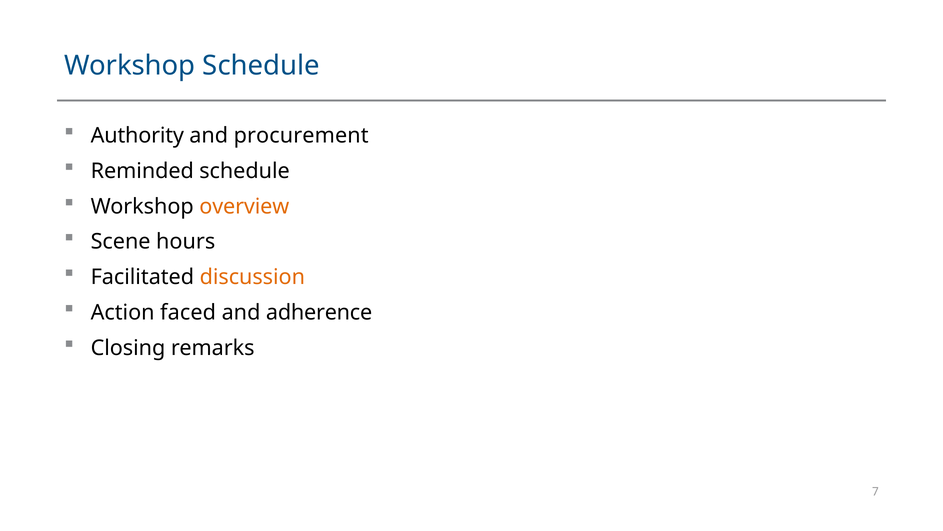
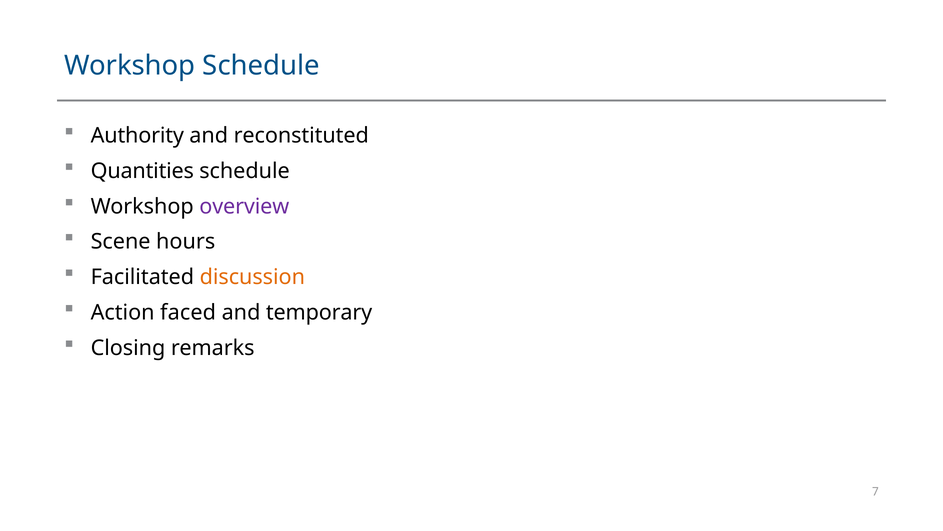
procurement: procurement -> reconstituted
Reminded: Reminded -> Quantities
overview colour: orange -> purple
adherence: adherence -> temporary
